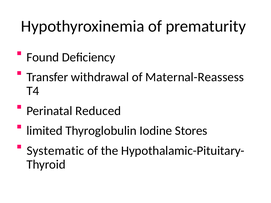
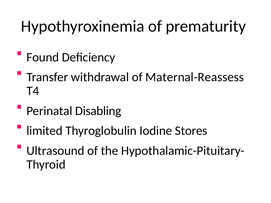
Reduced: Reduced -> Disabling
Systematic: Systematic -> Ultrasound
